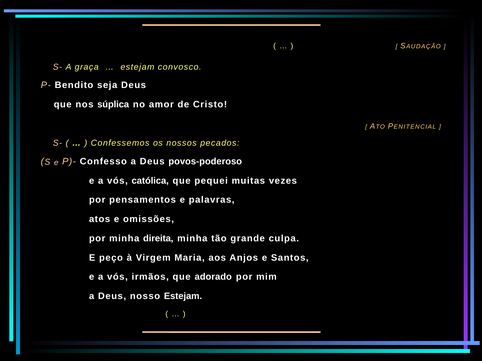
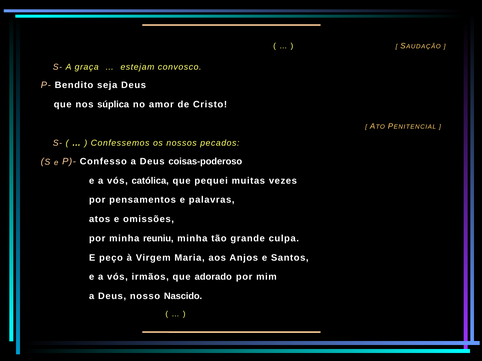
povos-poderoso: povos-poderoso -> coisas-poderoso
direita: direita -> reuniu
nosso Estejam: Estejam -> Nascido
